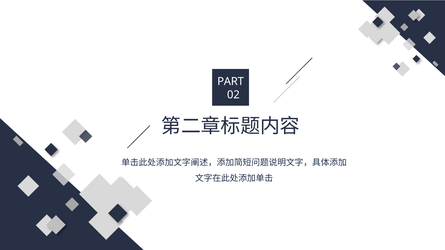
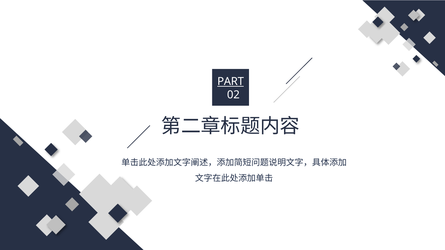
PART underline: none -> present
